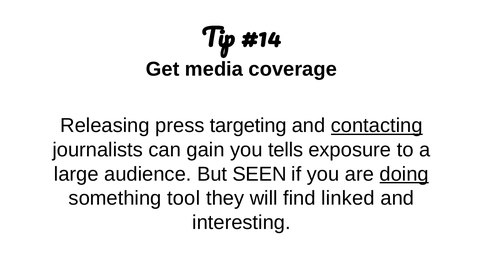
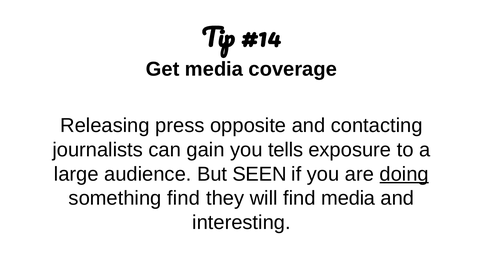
targeting: targeting -> opposite
contacting underline: present -> none
something tool: tool -> find
find linked: linked -> media
